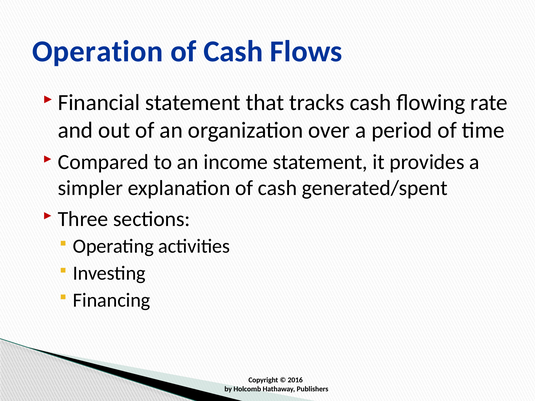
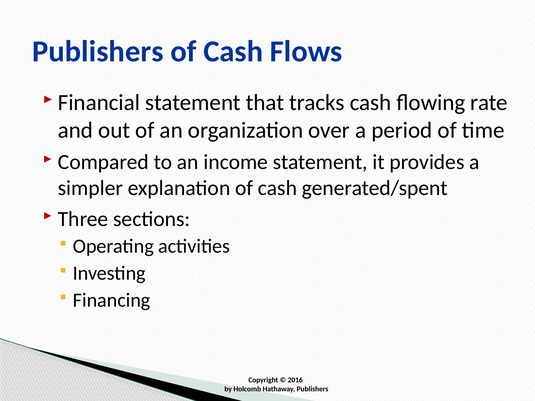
Operation at (98, 52): Operation -> Publishers
